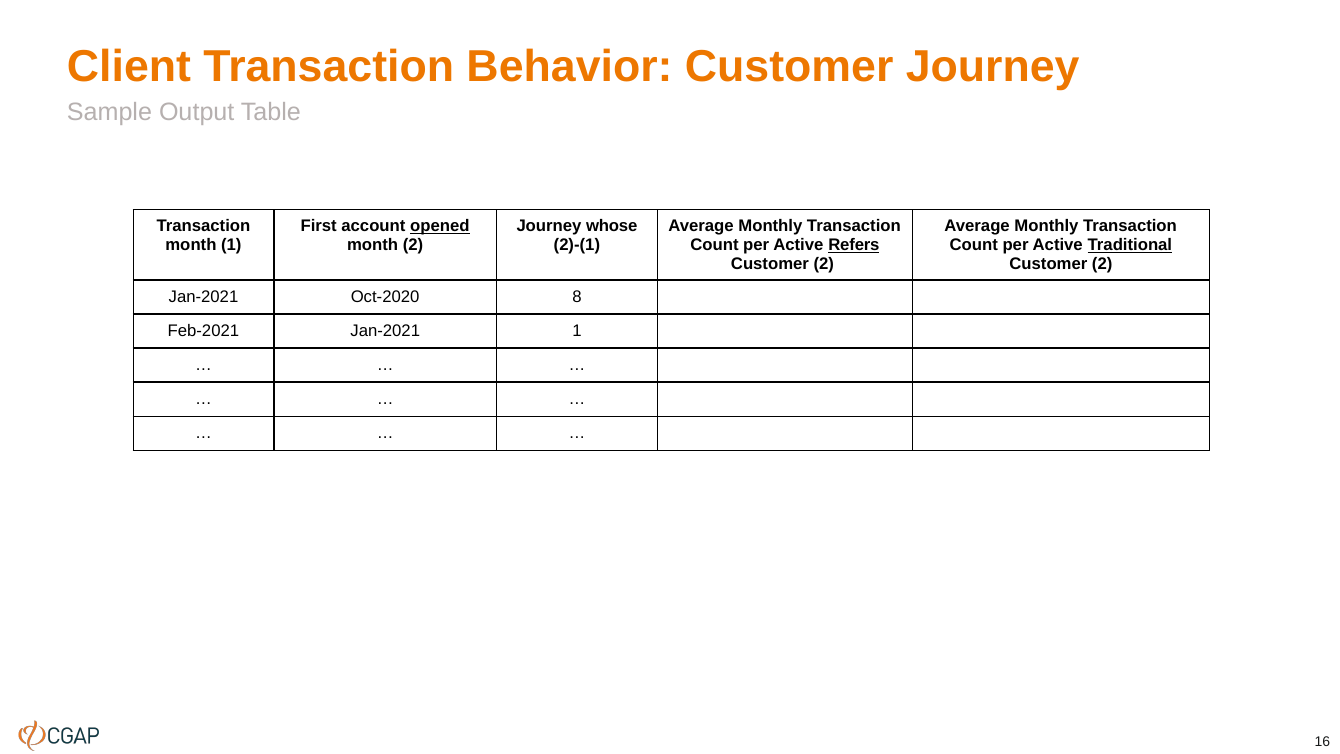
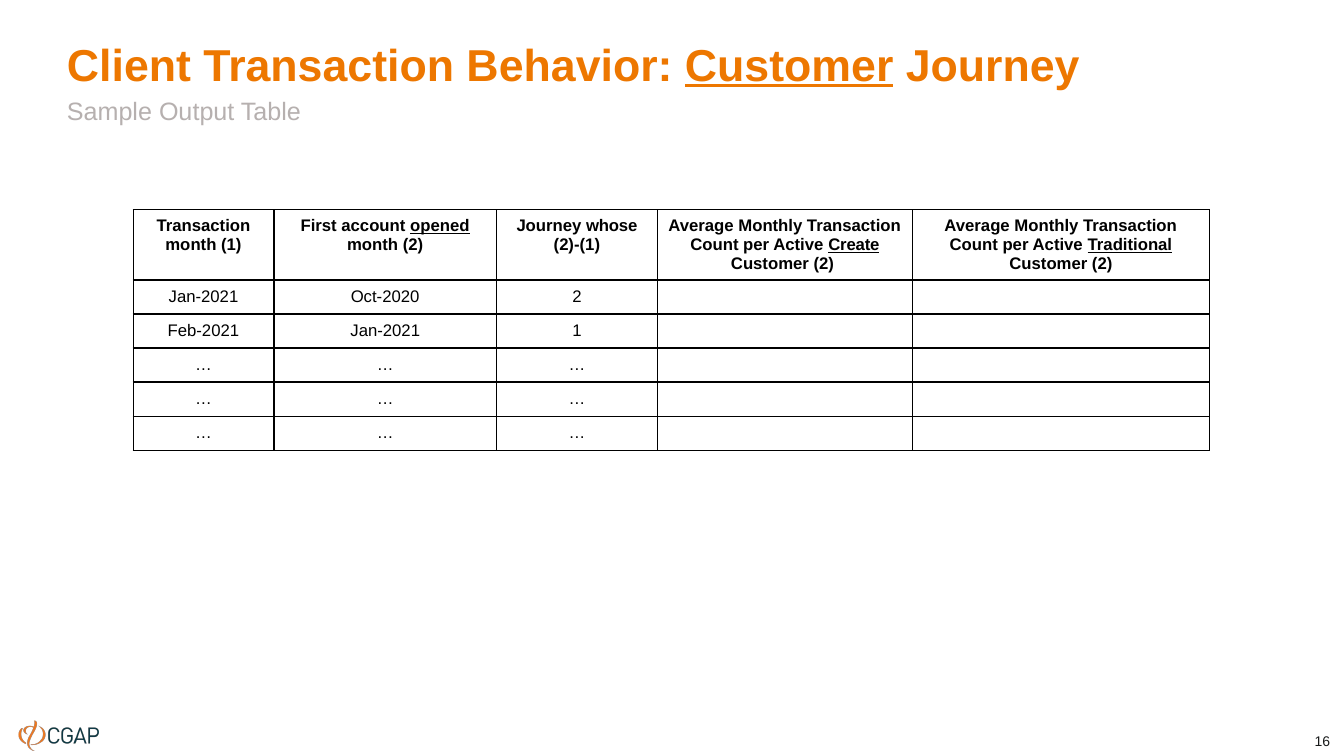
Customer at (789, 66) underline: none -> present
Refers: Refers -> Create
Oct-2020 8: 8 -> 2
